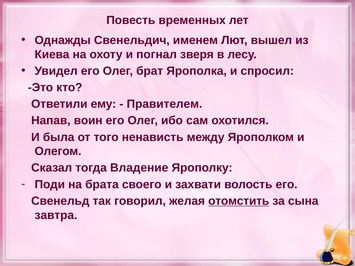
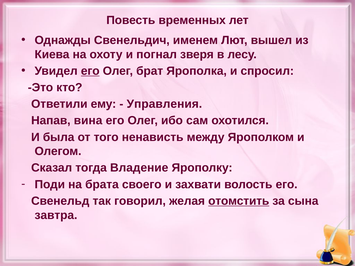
его at (90, 71) underline: none -> present
Правителем: Правителем -> Управления
воин: воин -> вина
